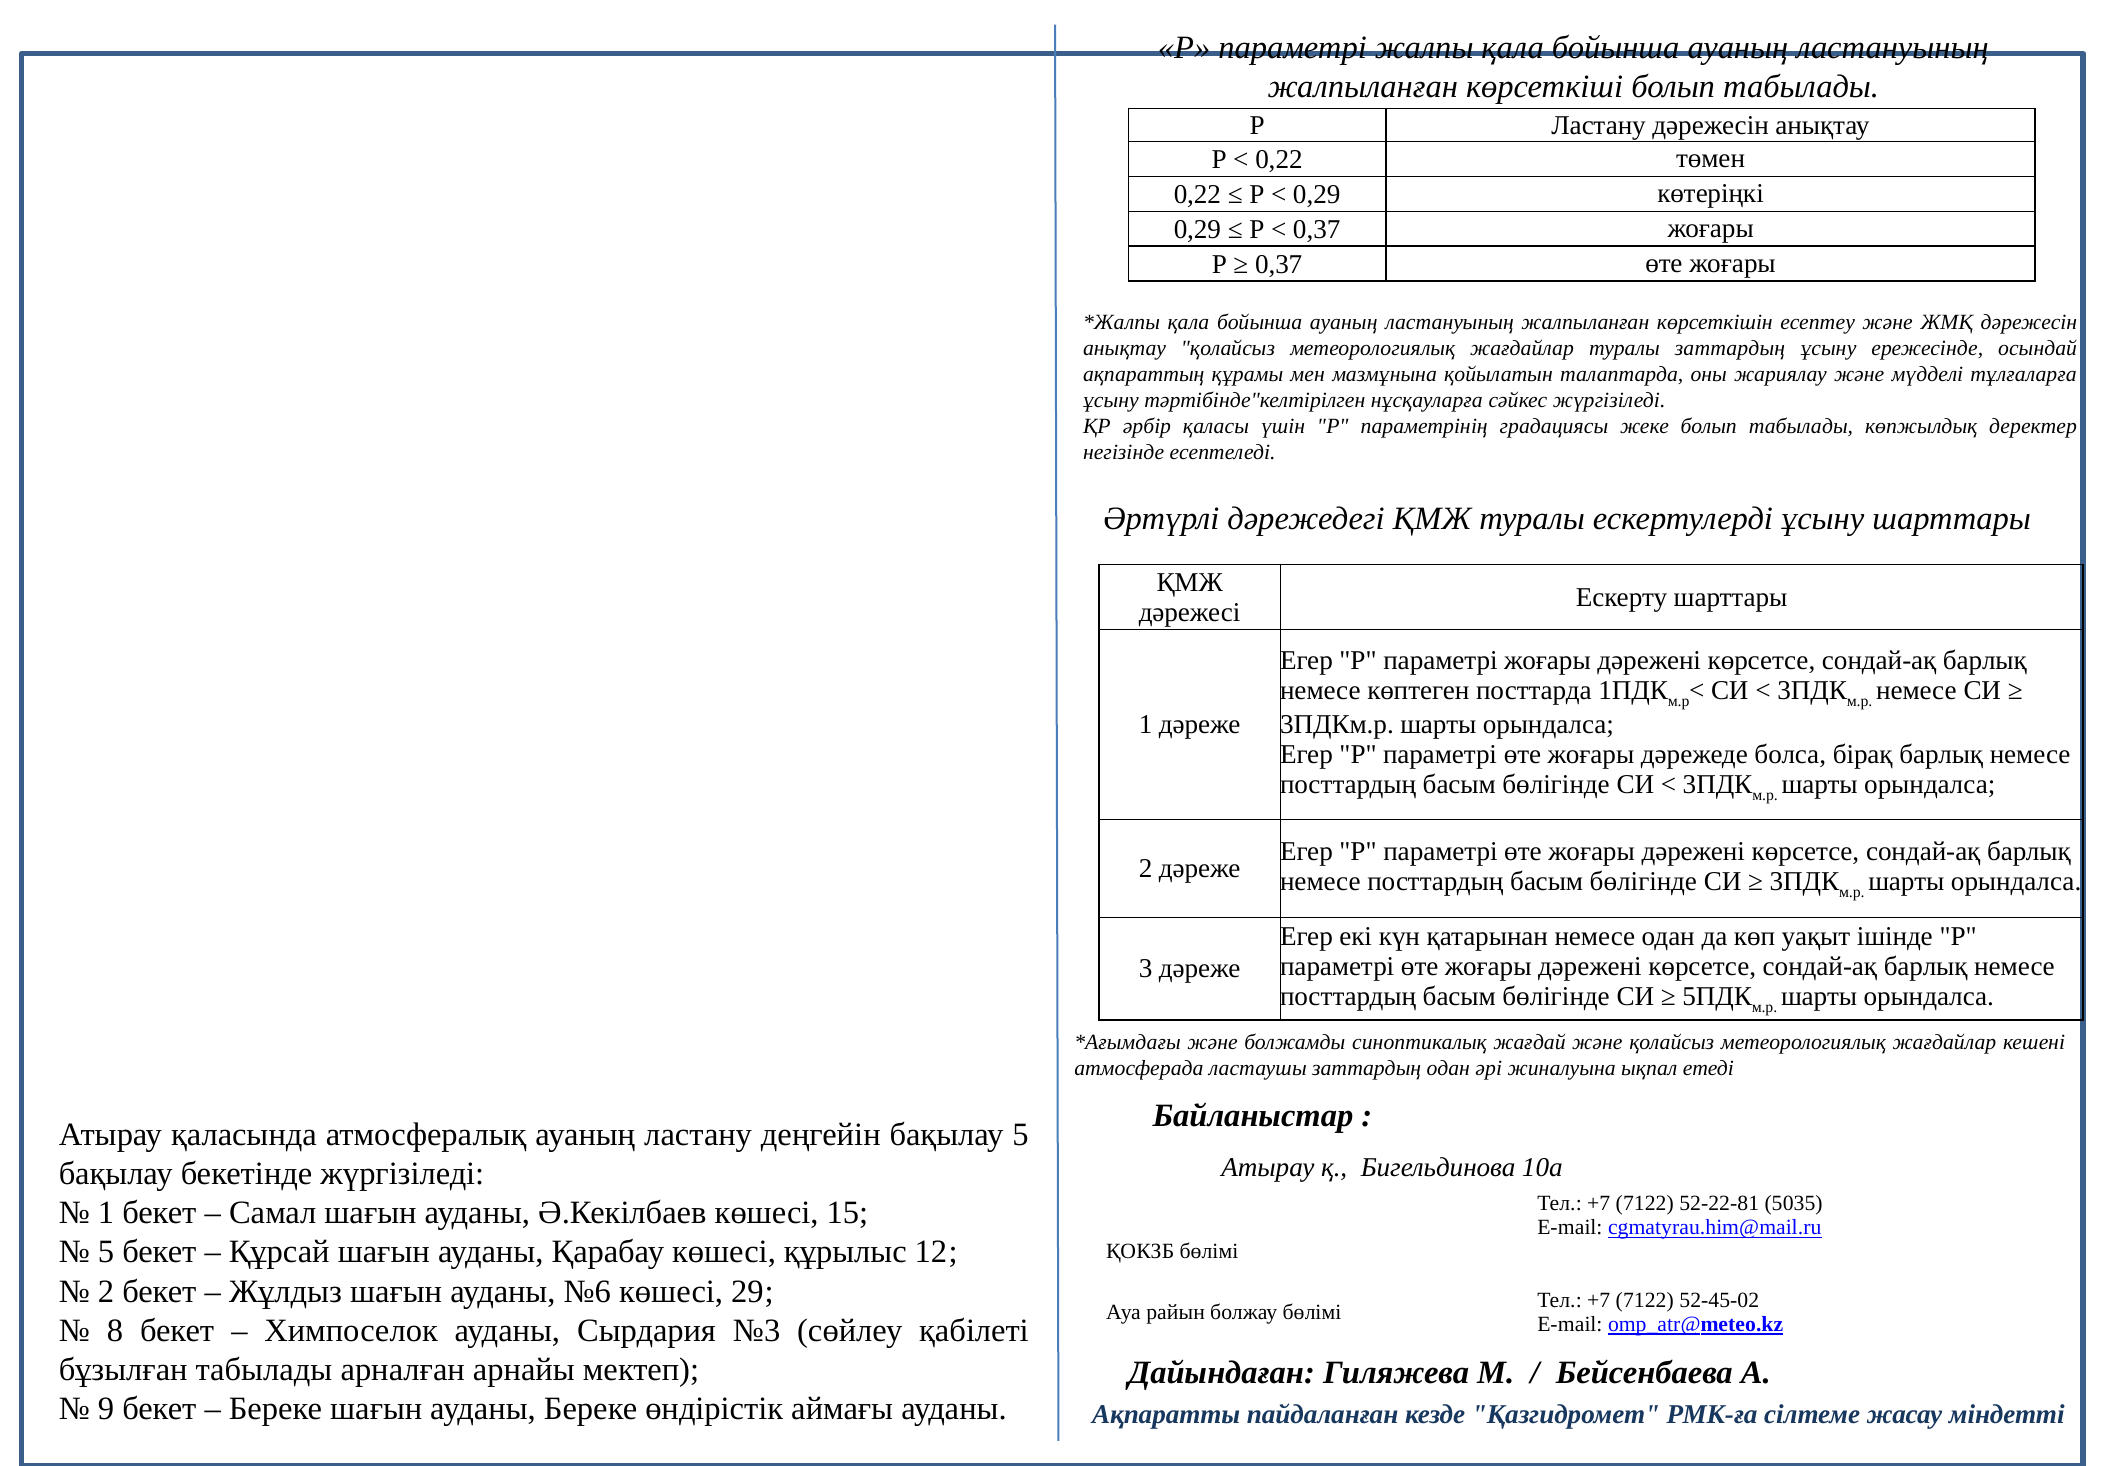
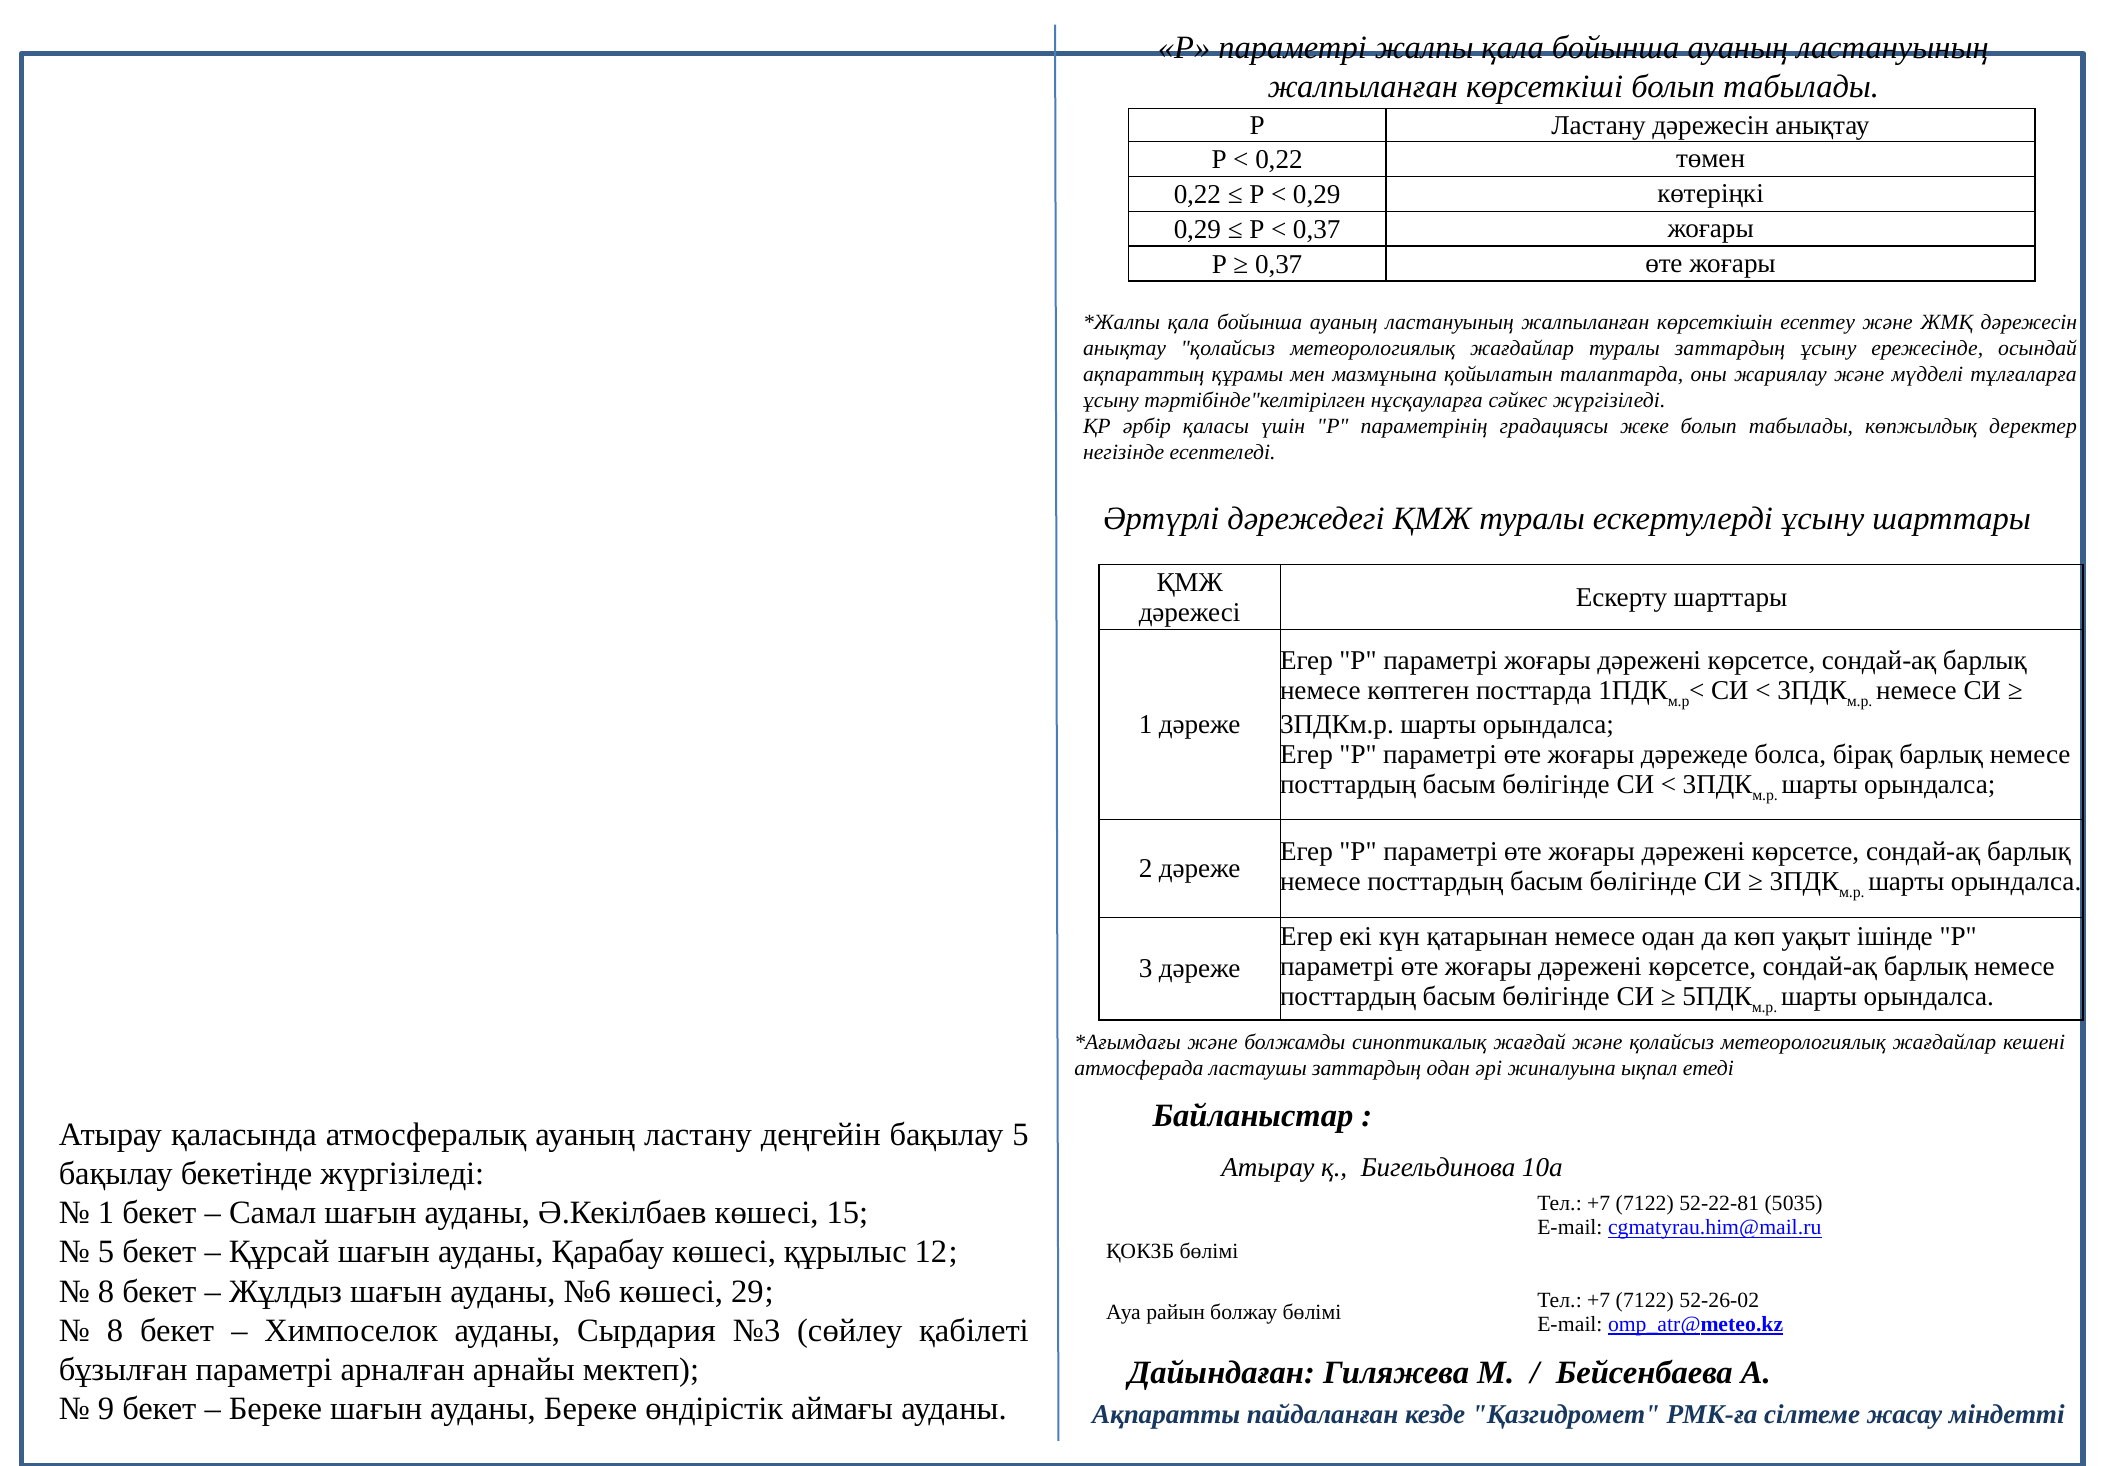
2 at (106, 1291): 2 -> 8
52-45-02: 52-45-02 -> 52-26-02
бұзылған табылады: табылады -> параметрі
